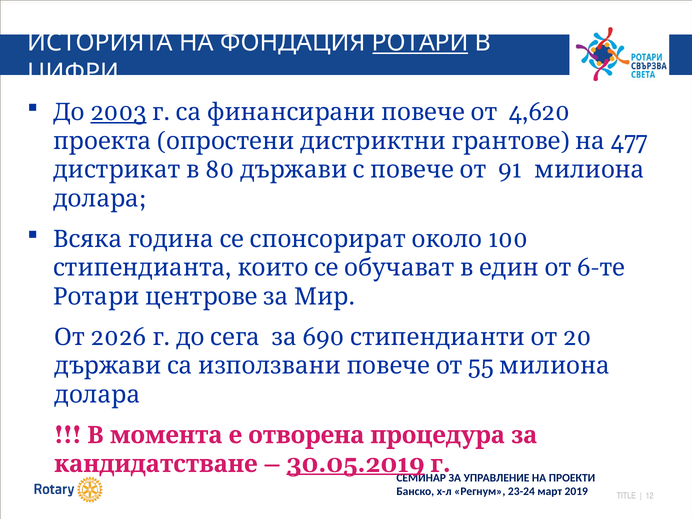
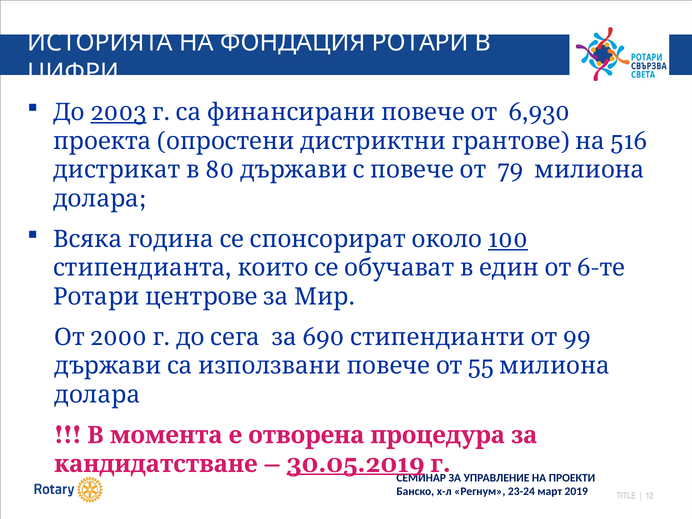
РОТАРИ underline: present -> none
4,620: 4,620 -> 6,930
477: 477 -> 516
91: 91 -> 79
100 underline: none -> present
2026: 2026 -> 2000
20: 20 -> 99
